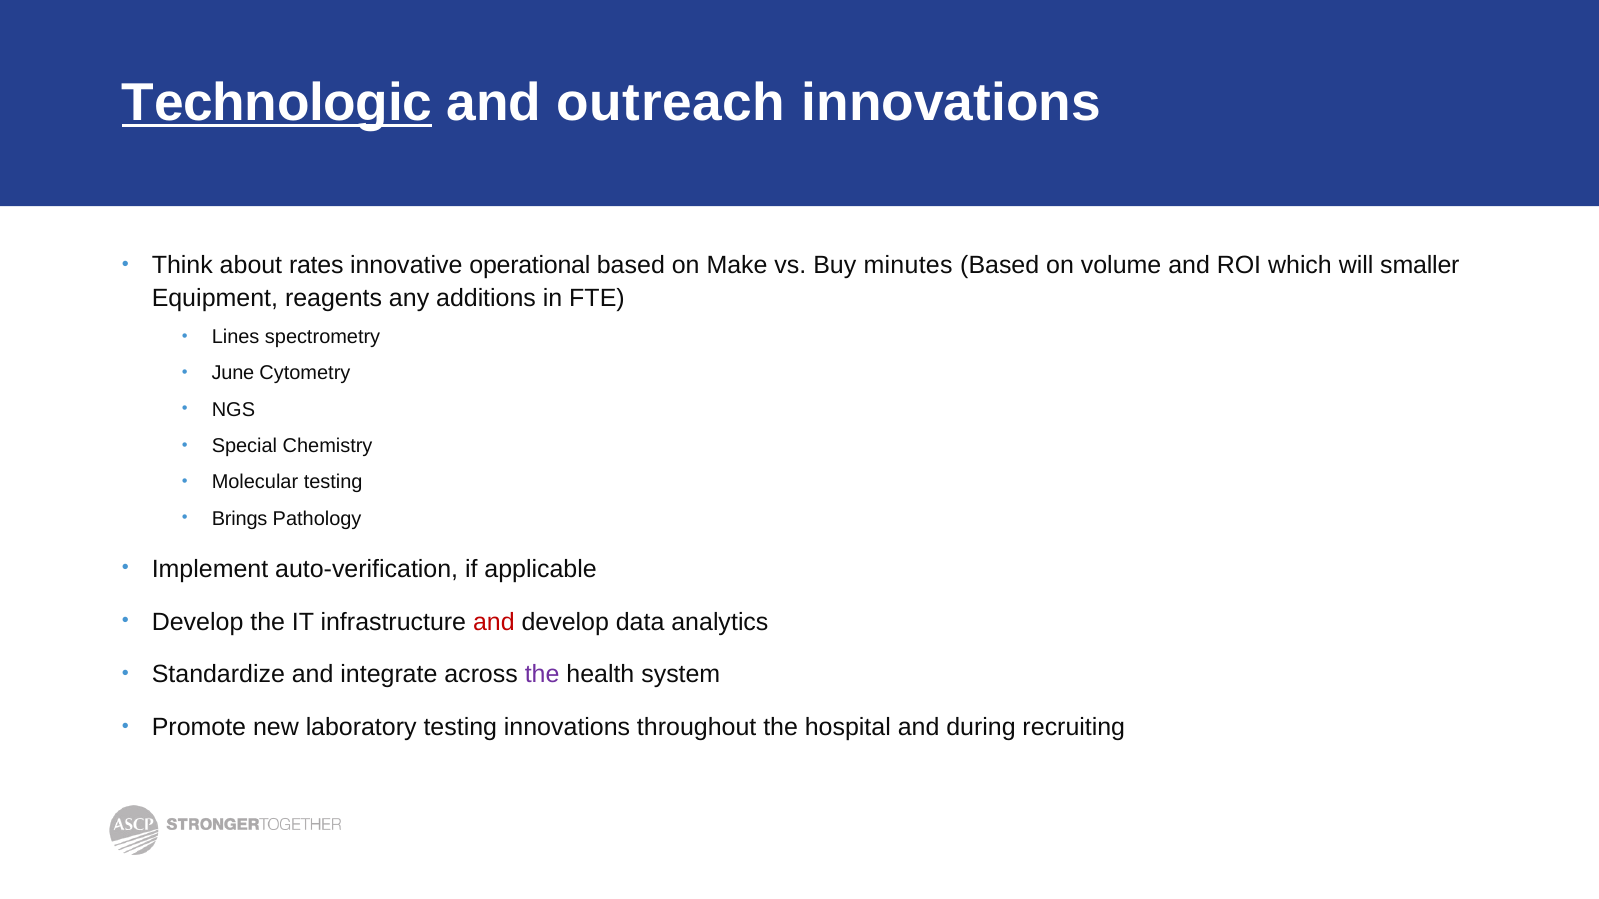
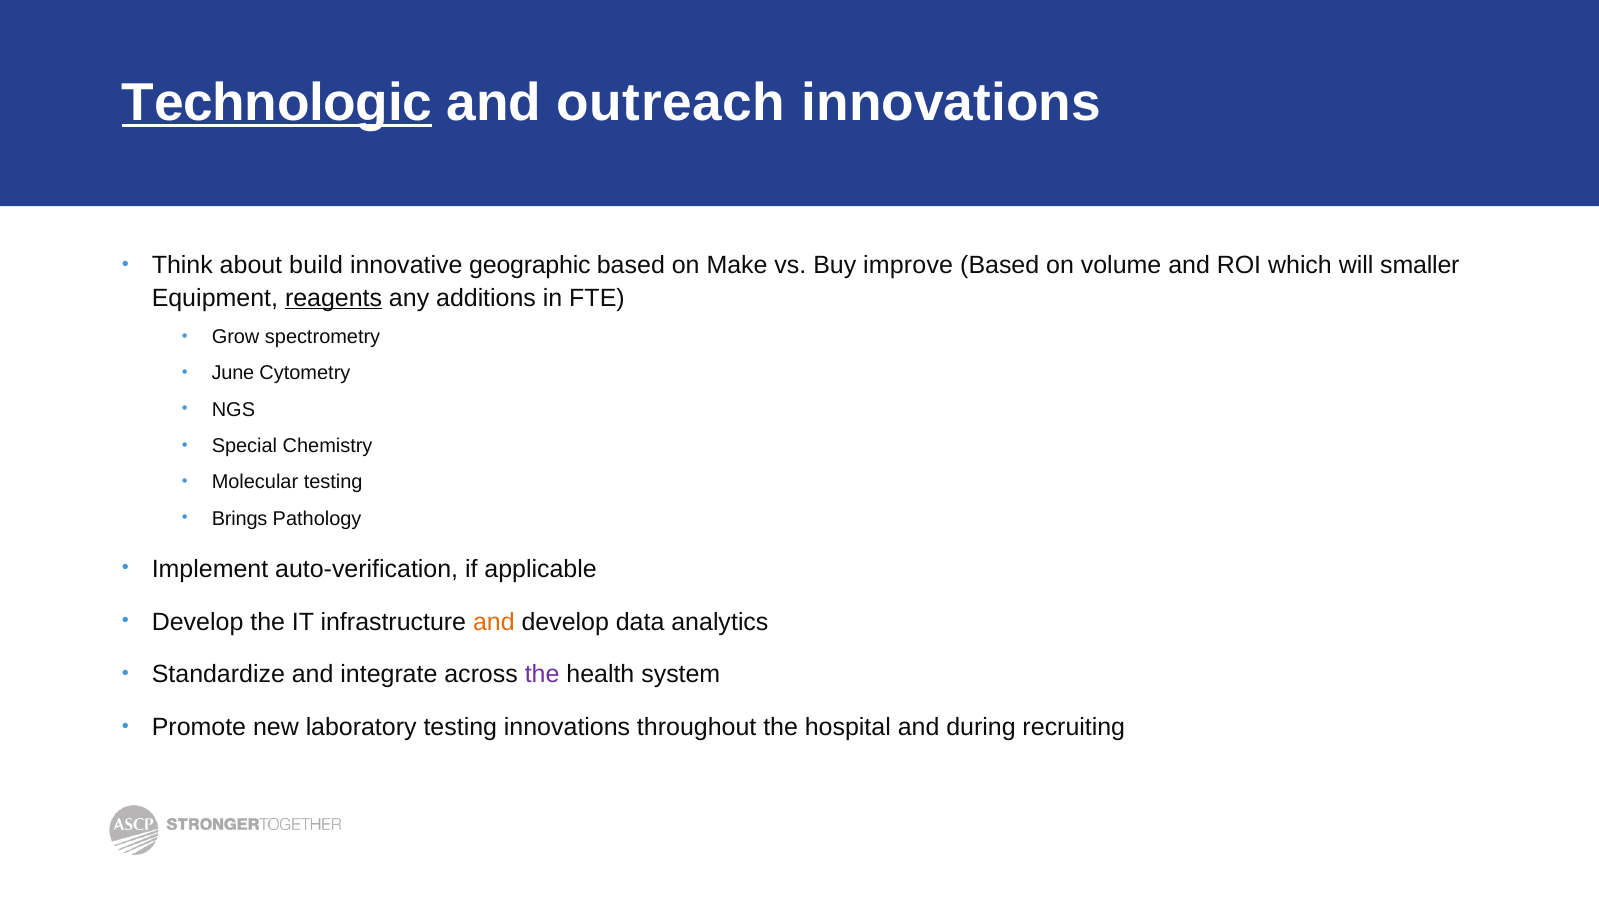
rates: rates -> build
operational: operational -> geographic
minutes: minutes -> improve
reagents underline: none -> present
Lines: Lines -> Grow
and at (494, 622) colour: red -> orange
